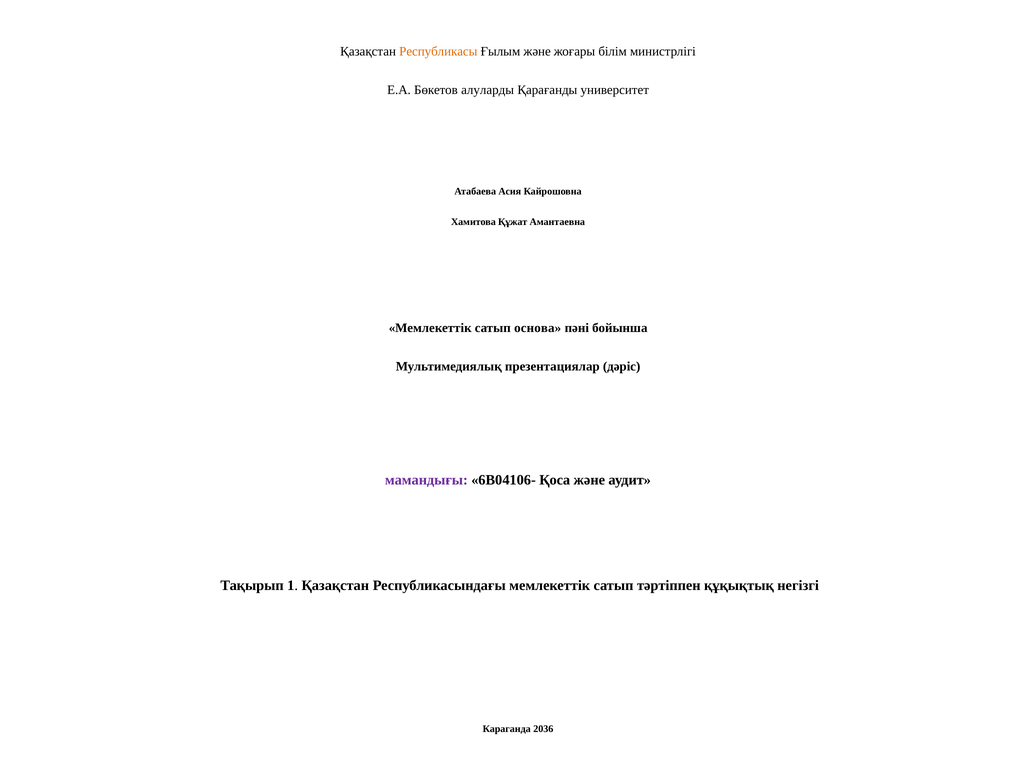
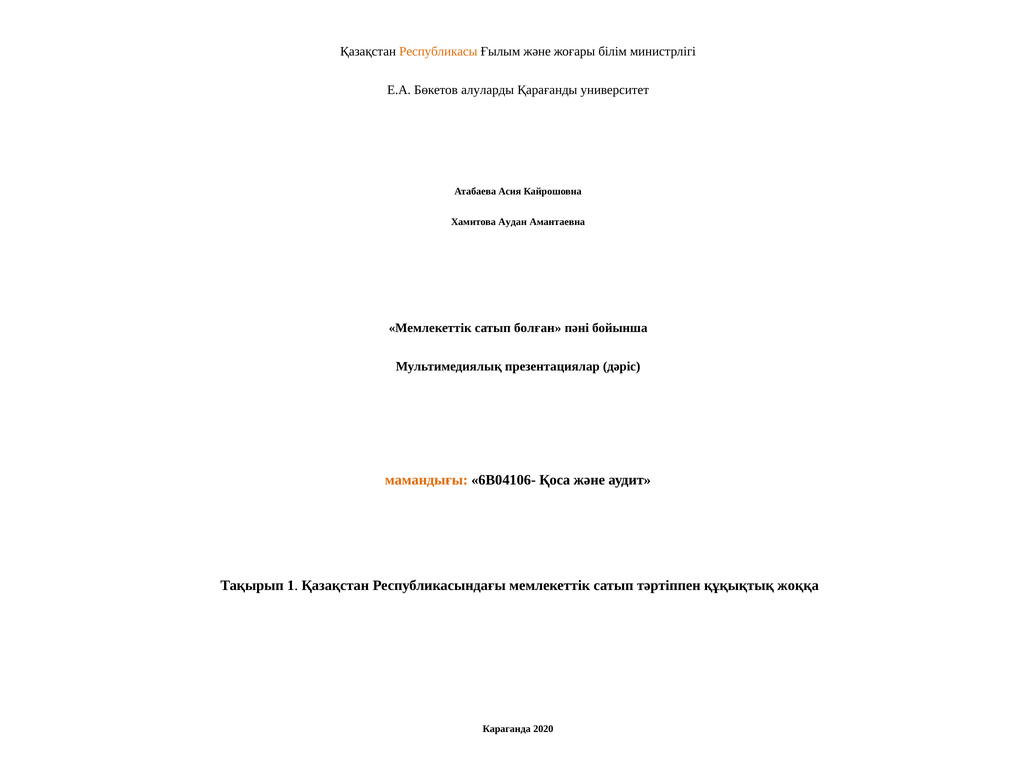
Құжат: Құжат -> Аудан
основа: основа -> болған
мамандығы colour: purple -> orange
негізгі: негізгі -> жоққа
2036: 2036 -> 2020
